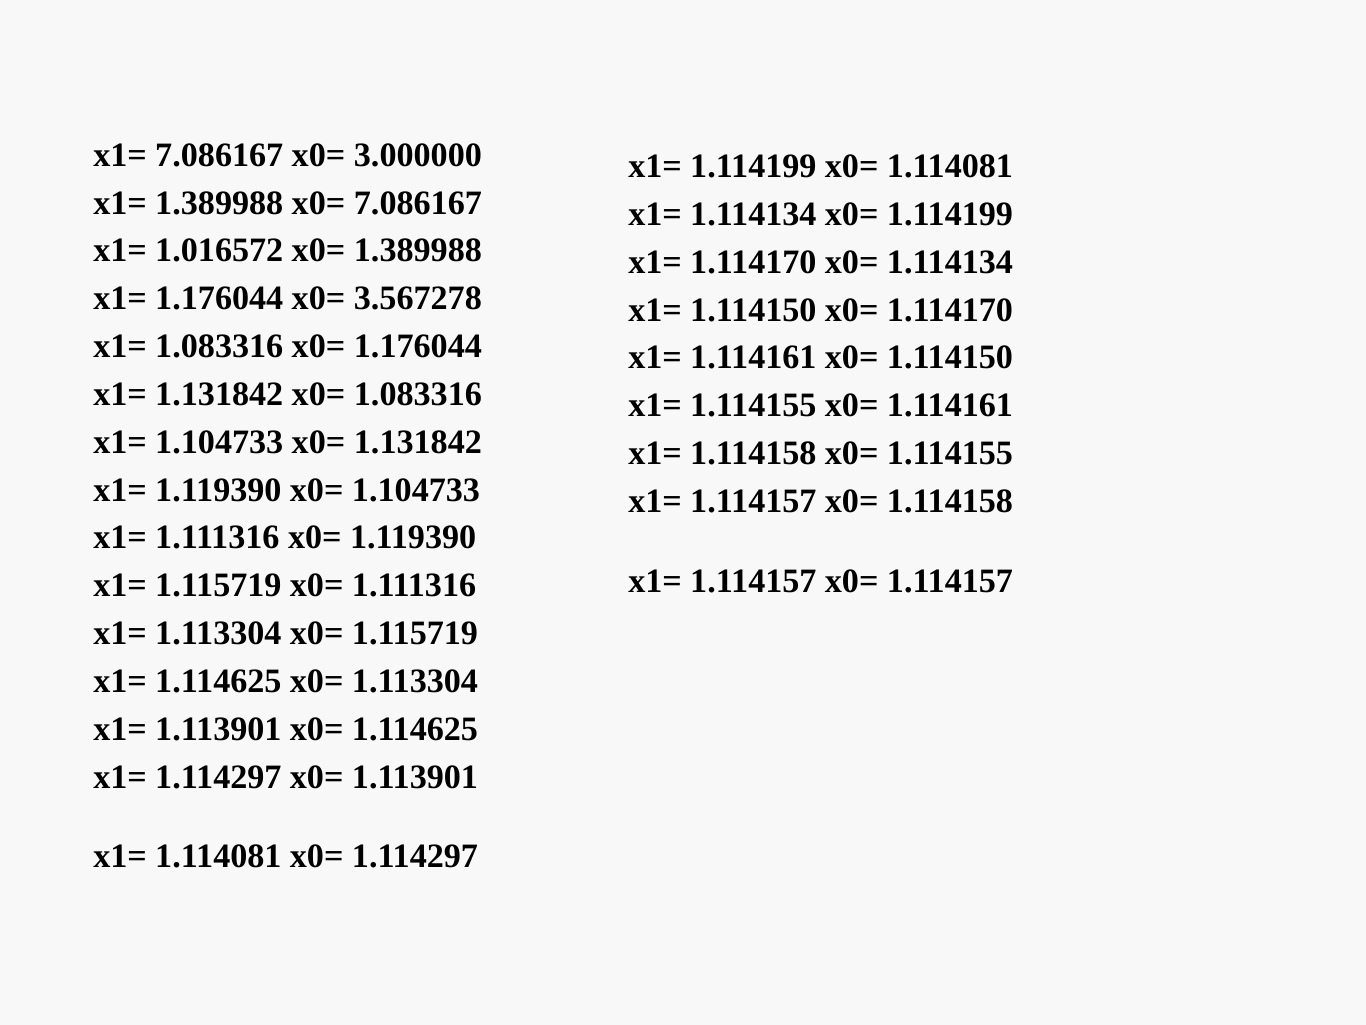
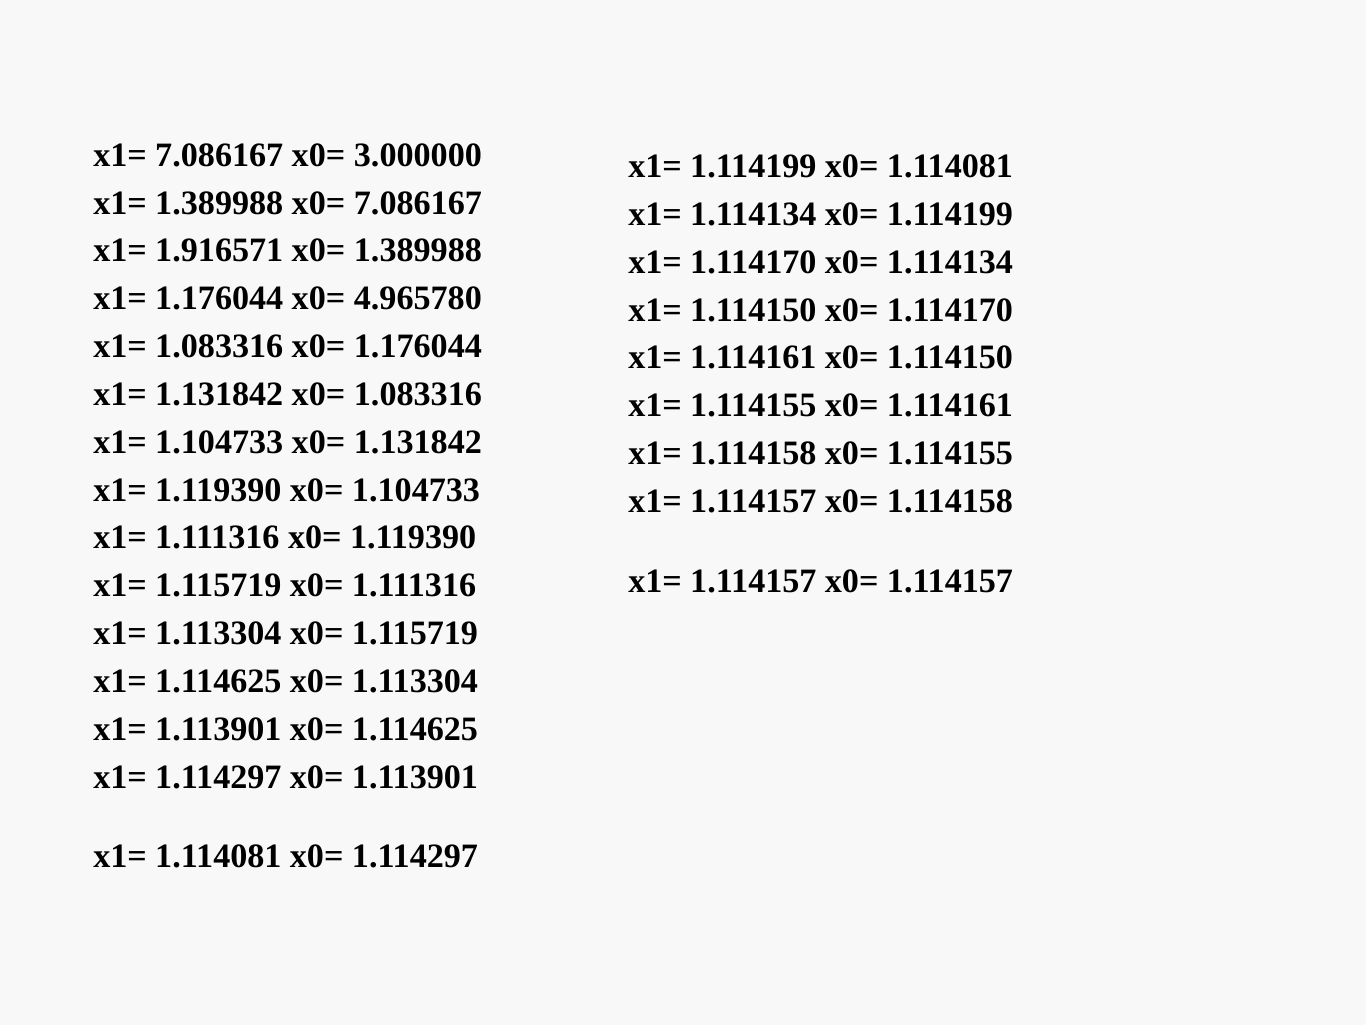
1.016572: 1.016572 -> 1.916571
3.567278: 3.567278 -> 4.965780
